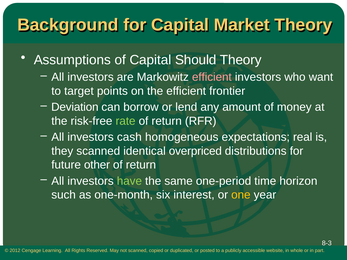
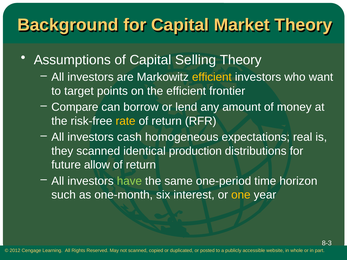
Should: Should -> Selling
efficient at (212, 77) colour: pink -> yellow
Deviation: Deviation -> Compare
rate colour: light green -> yellow
overpriced: overpriced -> production
other: other -> allow
